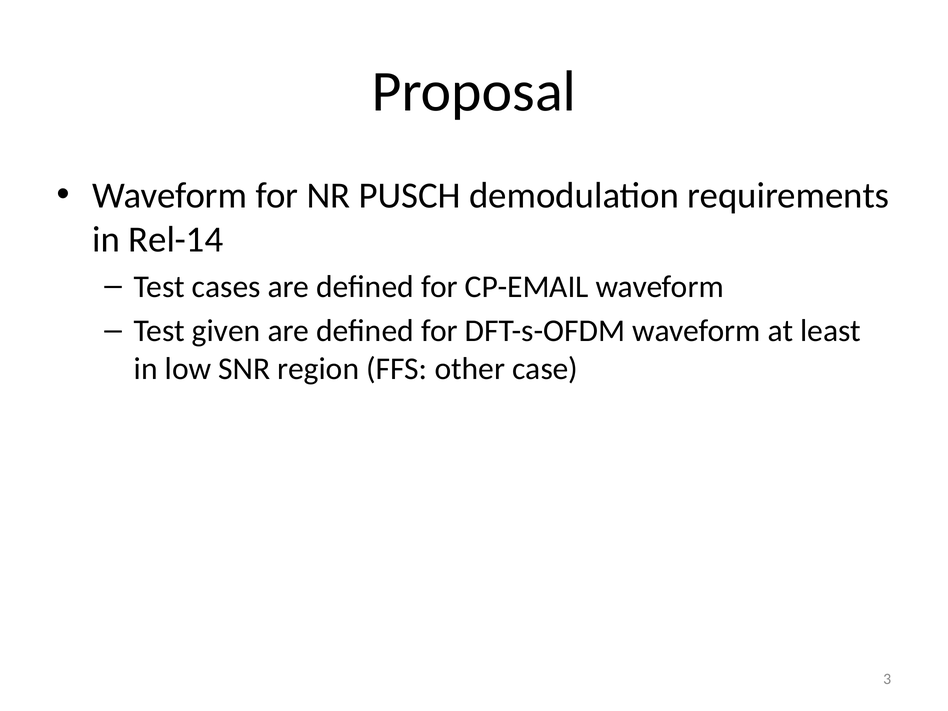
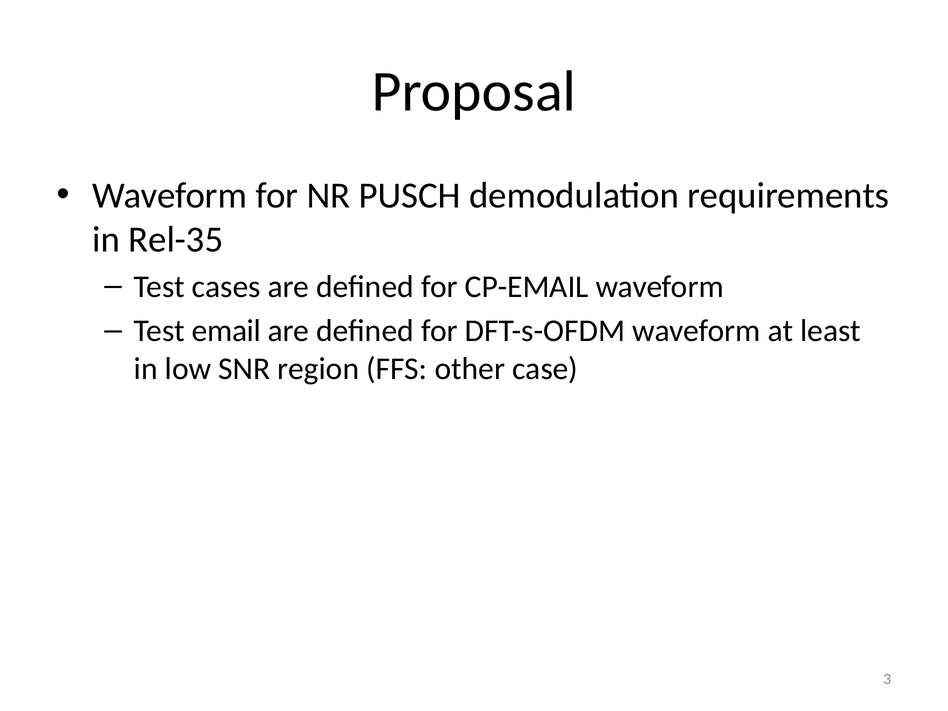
Rel-14: Rel-14 -> Rel-35
given: given -> email
